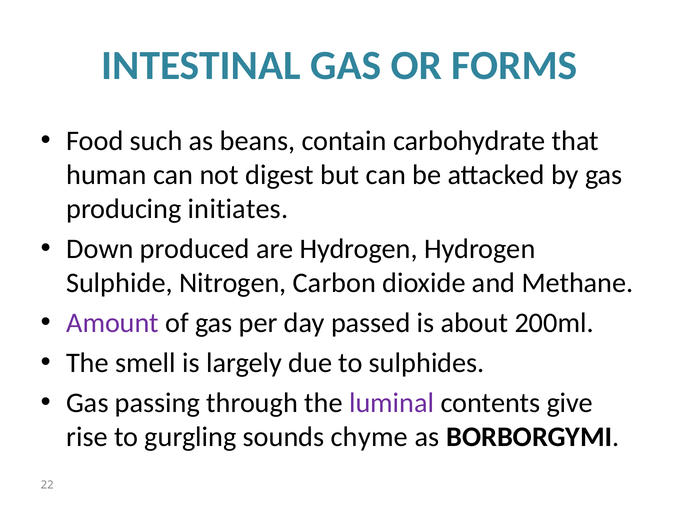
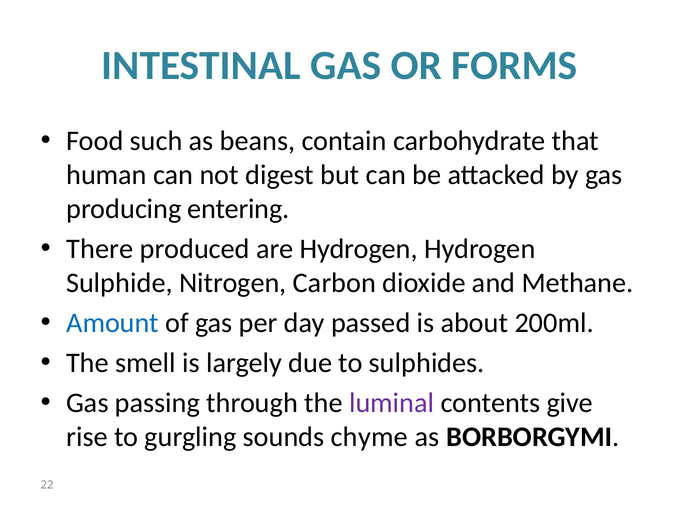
initiates: initiates -> entering
Down: Down -> There
Amount colour: purple -> blue
